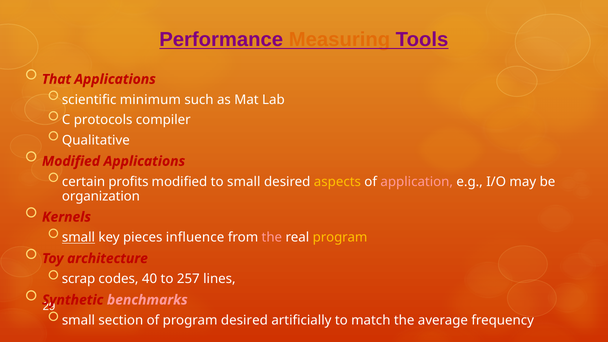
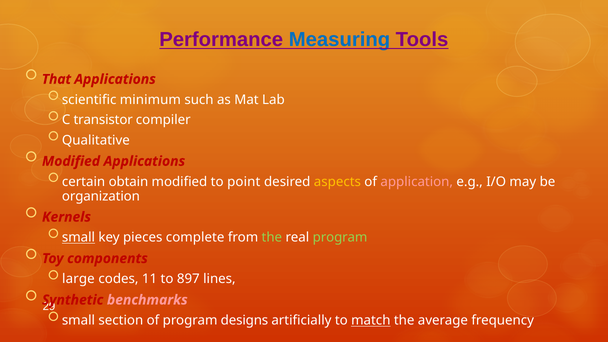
Measuring colour: orange -> blue
protocols: protocols -> transistor
profits: profits -> obtain
to small: small -> point
influence: influence -> complete
the at (272, 238) colour: pink -> light green
program at (340, 238) colour: yellow -> light green
architecture: architecture -> components
scrap: scrap -> large
40: 40 -> 11
257: 257 -> 897
program desired: desired -> designs
match underline: none -> present
